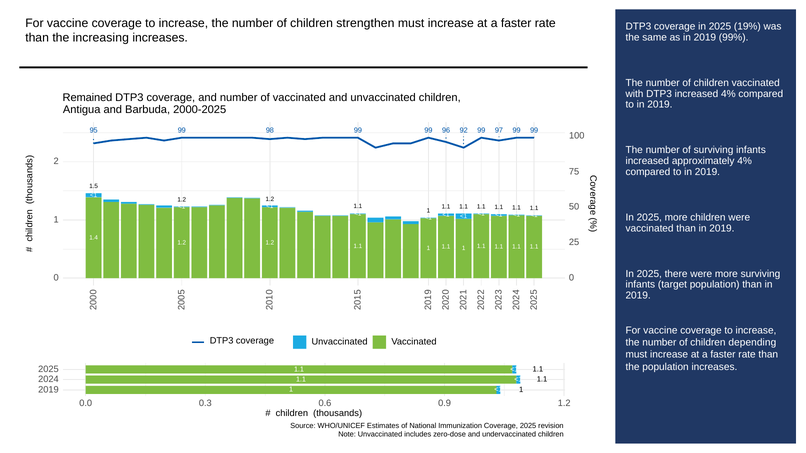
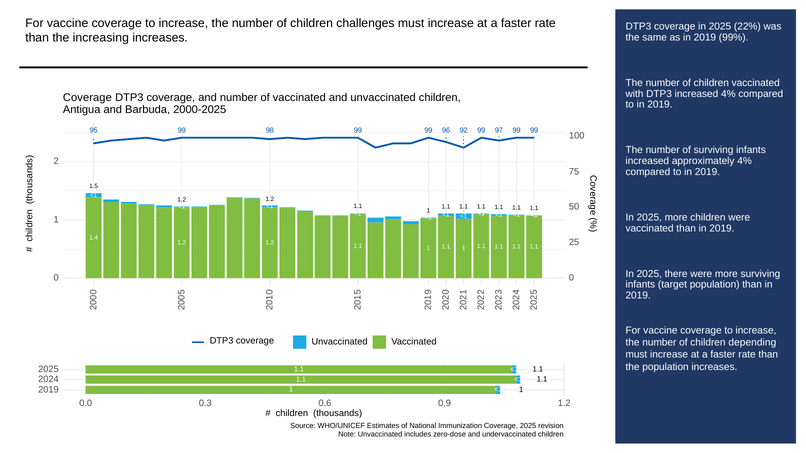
strengthen: strengthen -> challenges
19%: 19% -> 22%
Remained at (87, 97): Remained -> Coverage
